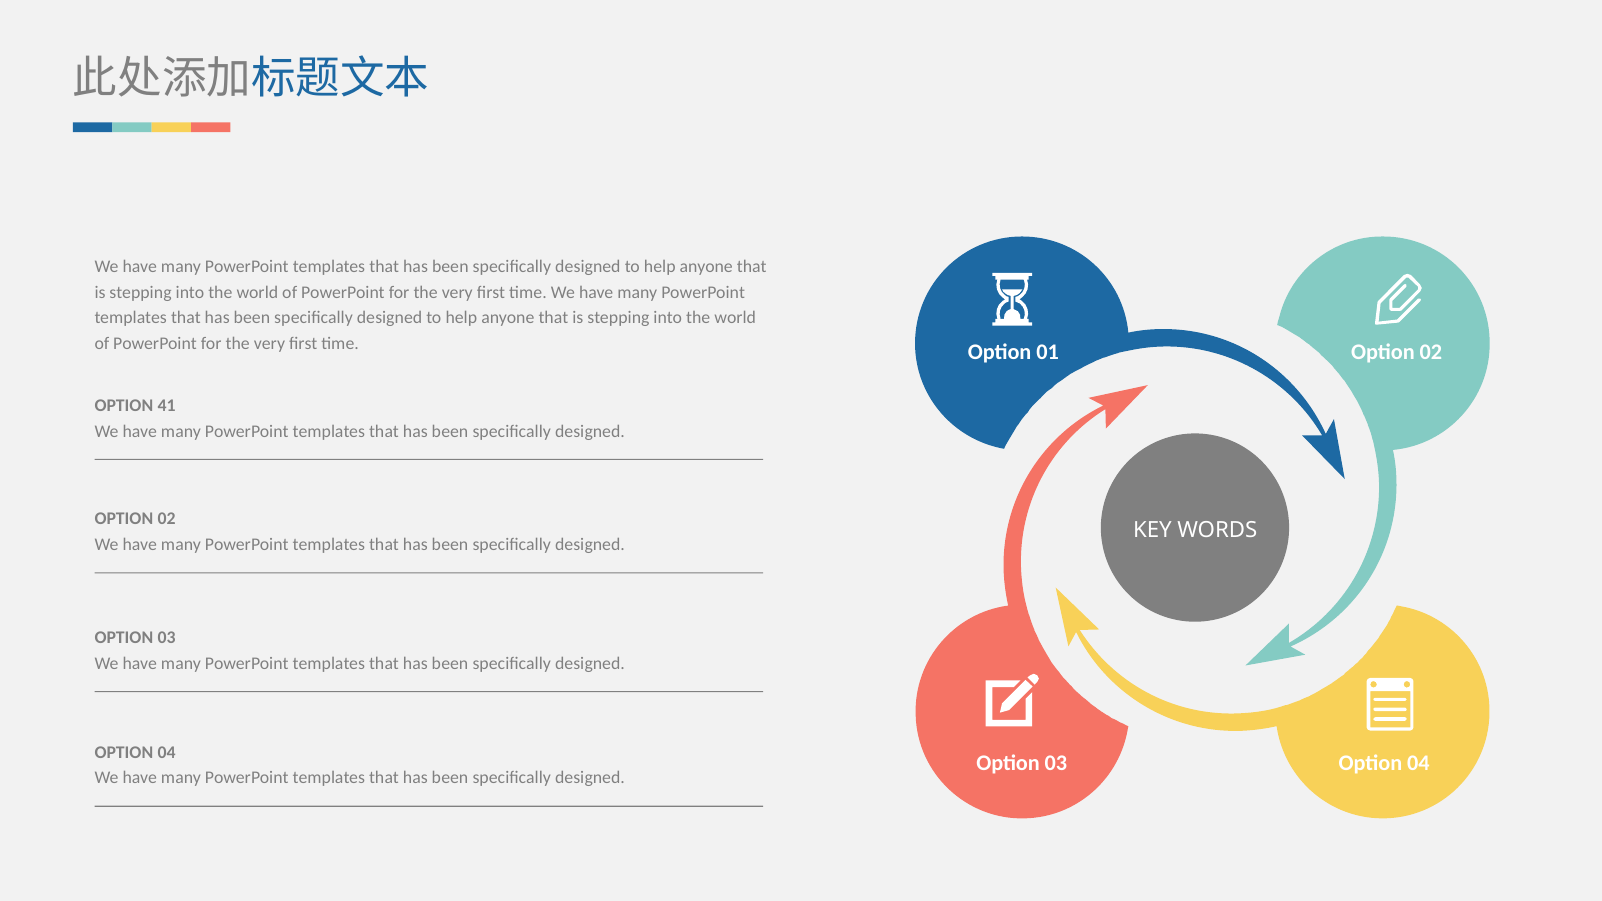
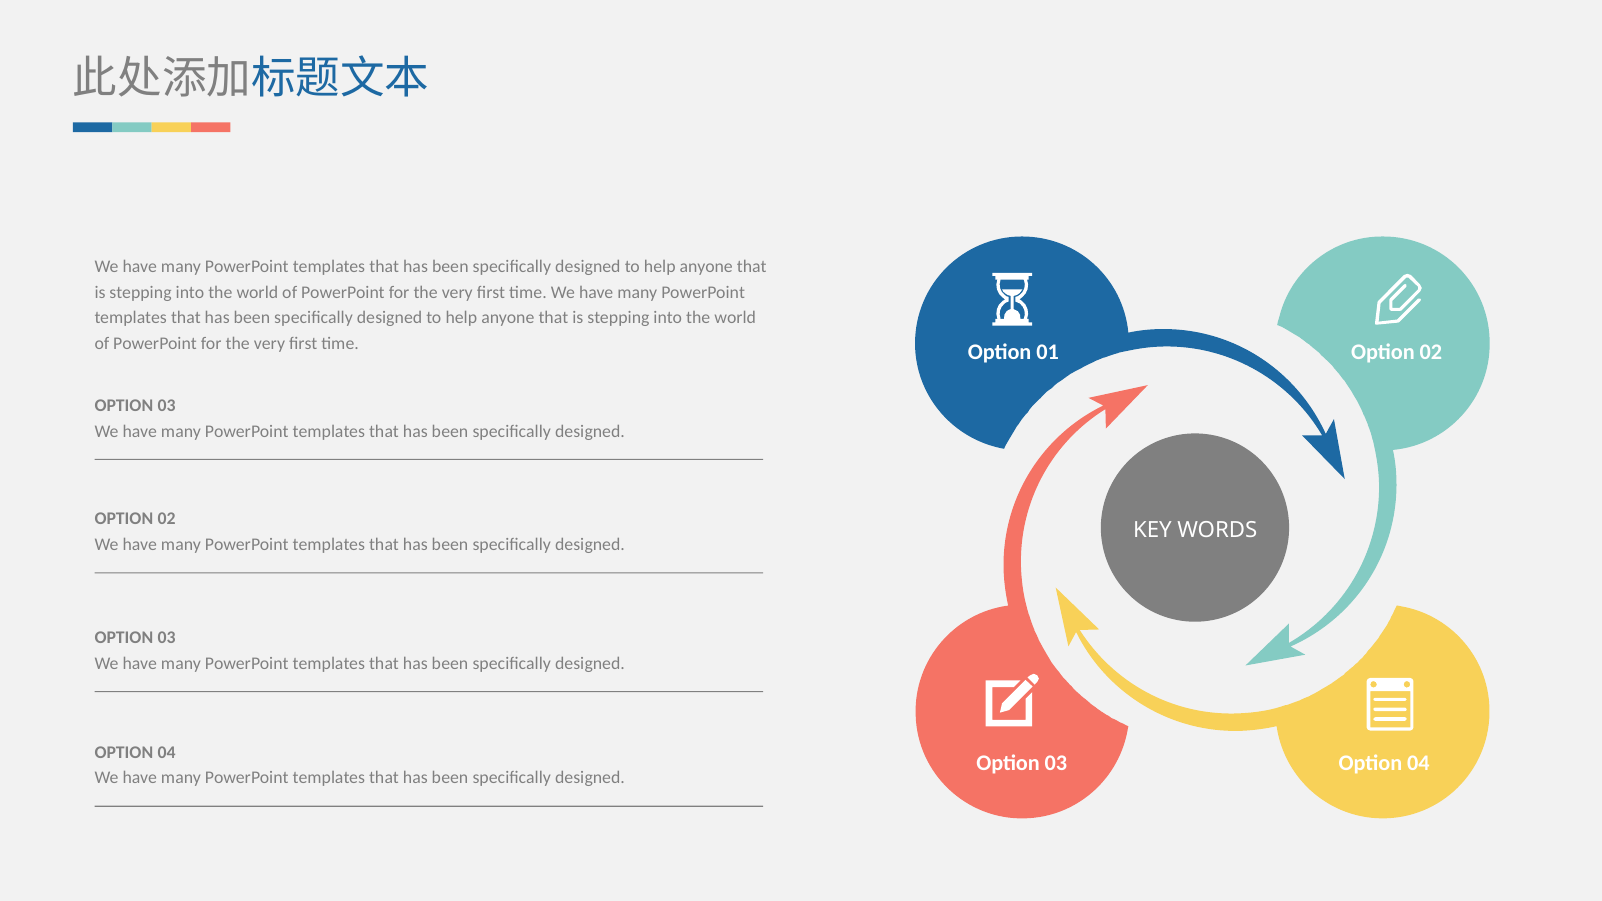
41 at (167, 406): 41 -> 03
